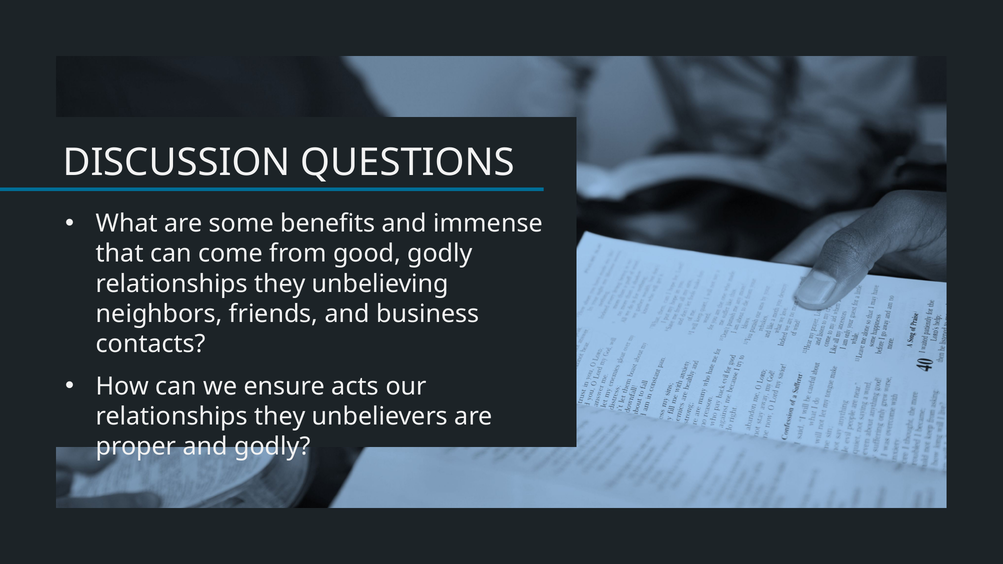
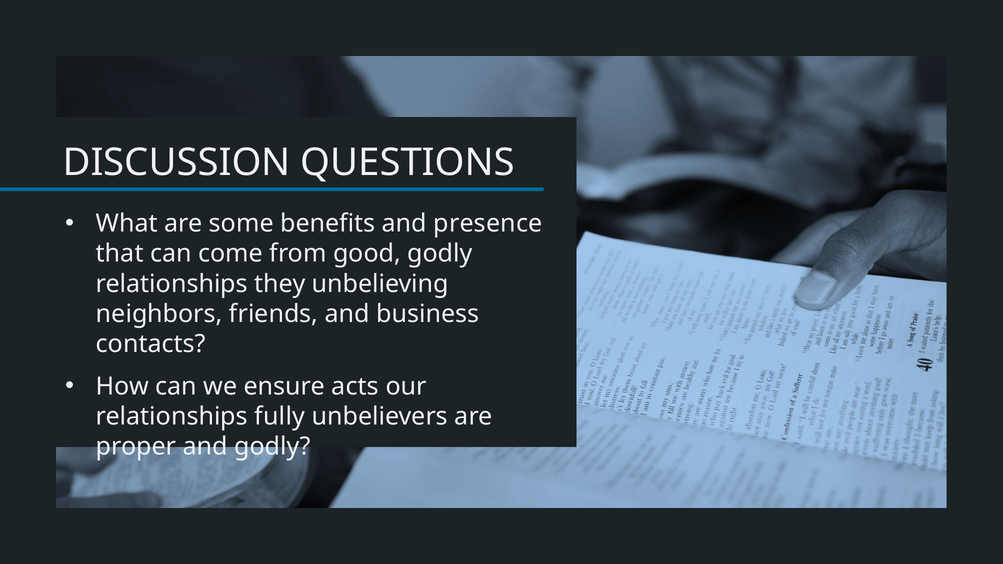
immense: immense -> presence
they at (280, 417): they -> fully
